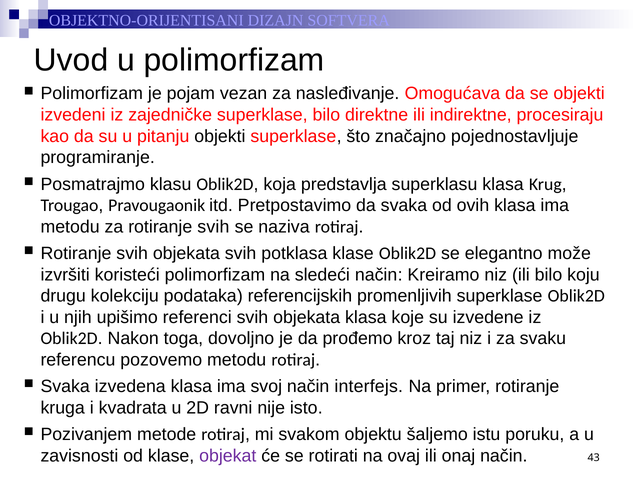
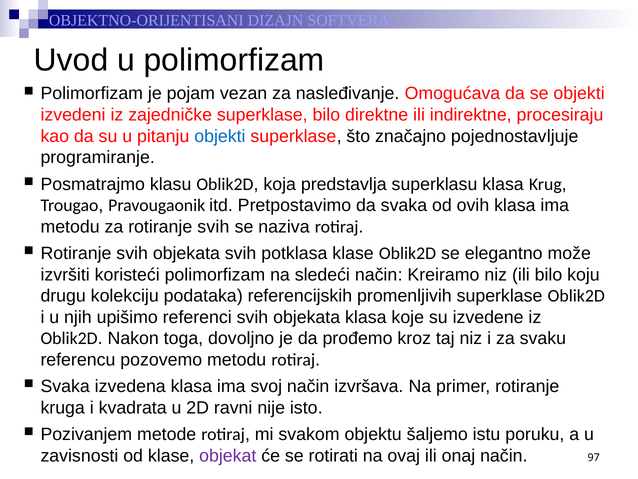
objekti at (220, 136) colour: black -> blue
interfejs: interfejs -> izvršava
43: 43 -> 97
